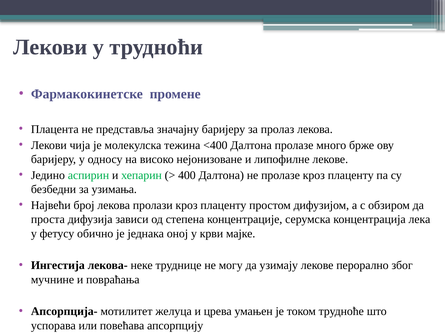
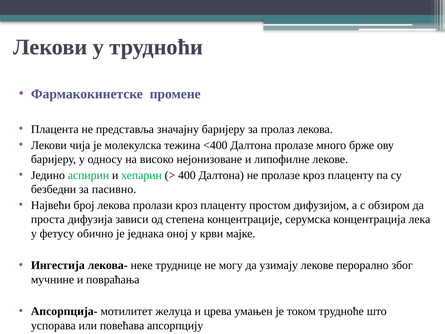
узимања: узимања -> пасивно
